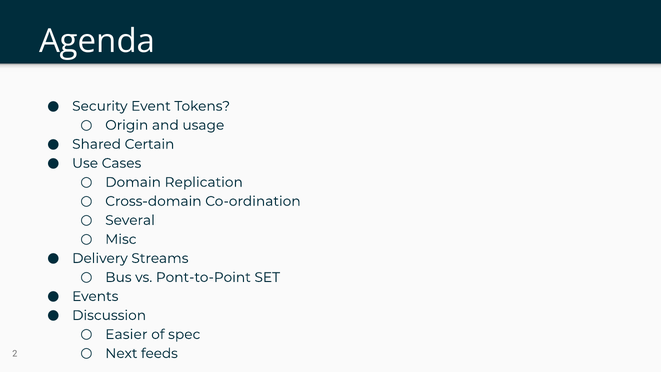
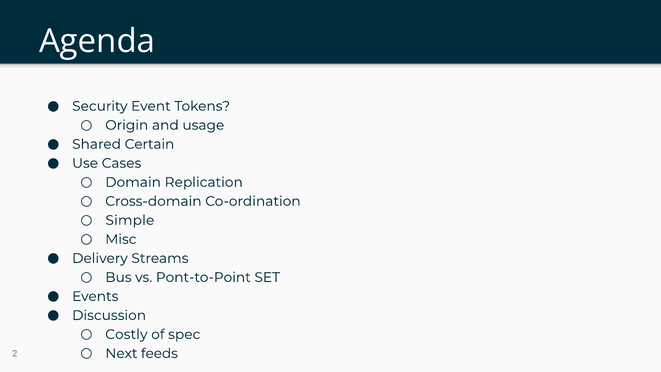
Several: Several -> Simple
Easier: Easier -> Costly
